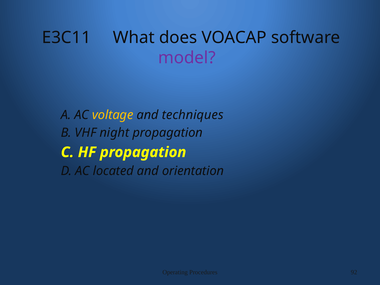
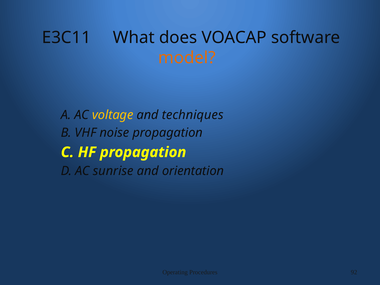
model colour: purple -> orange
night: night -> noise
located: located -> sunrise
